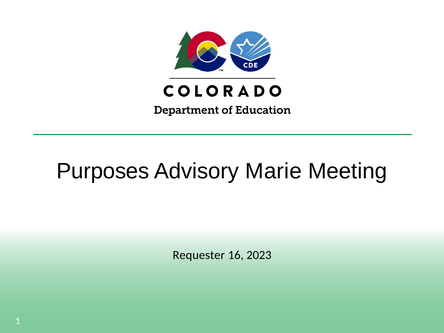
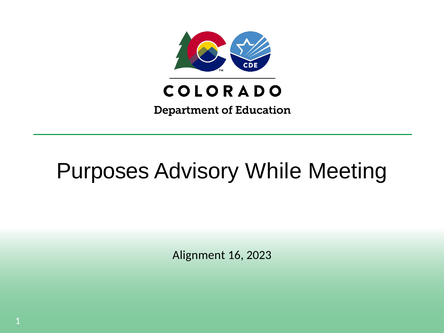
Marie: Marie -> While
Requester: Requester -> Alignment
